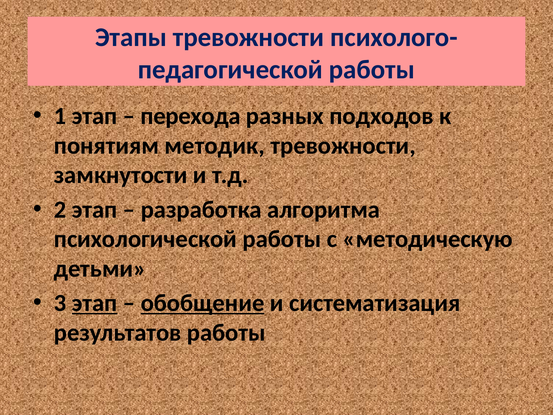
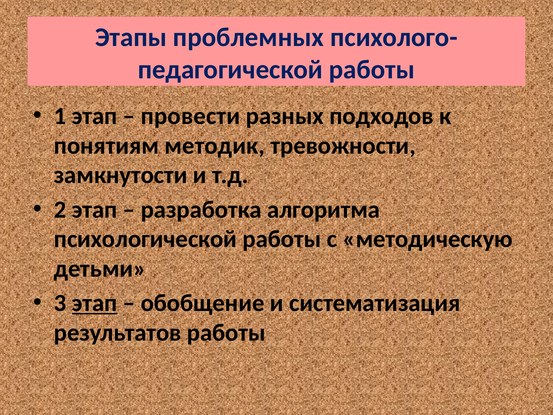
Этапы тревожности: тревожности -> проблемных
перехода: перехода -> провести
обобщение underline: present -> none
